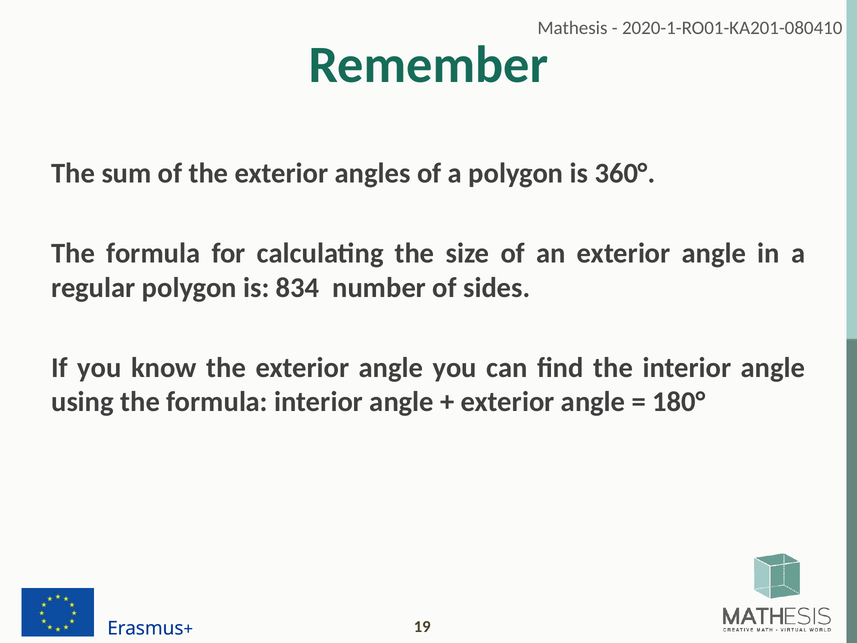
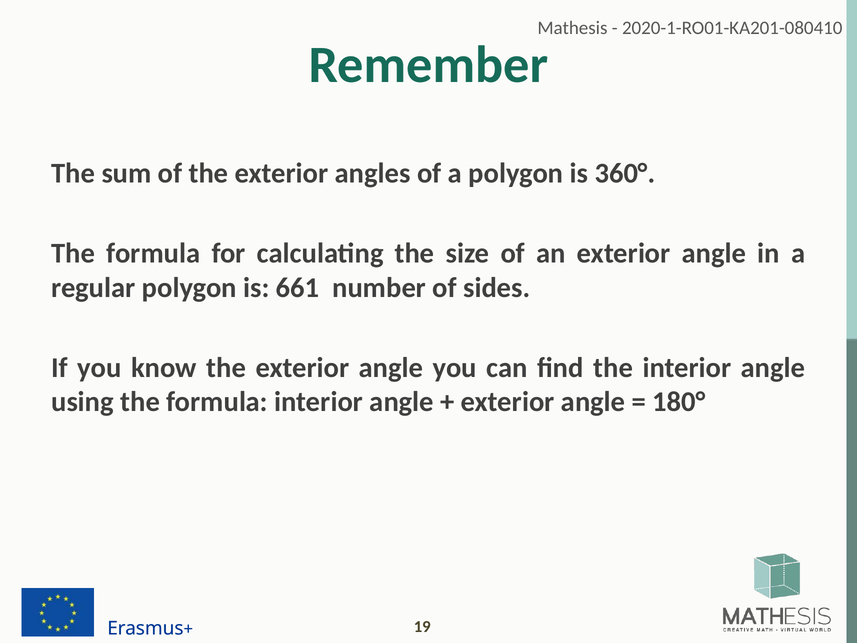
834: 834 -> 661
